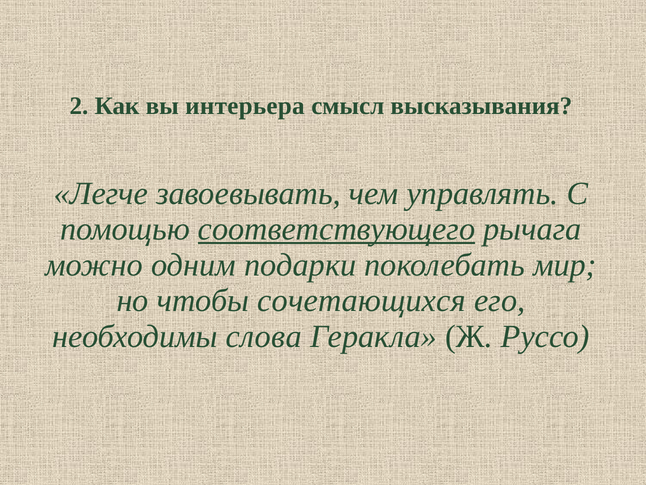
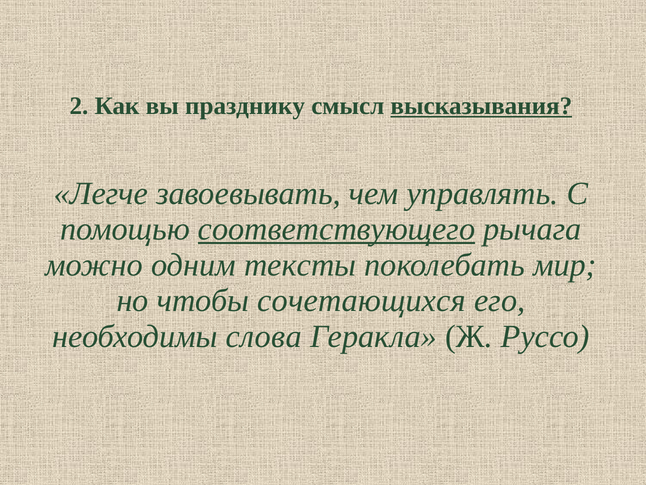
интерьера: интерьера -> празднику
высказывания underline: none -> present
подарки: подарки -> тексты
